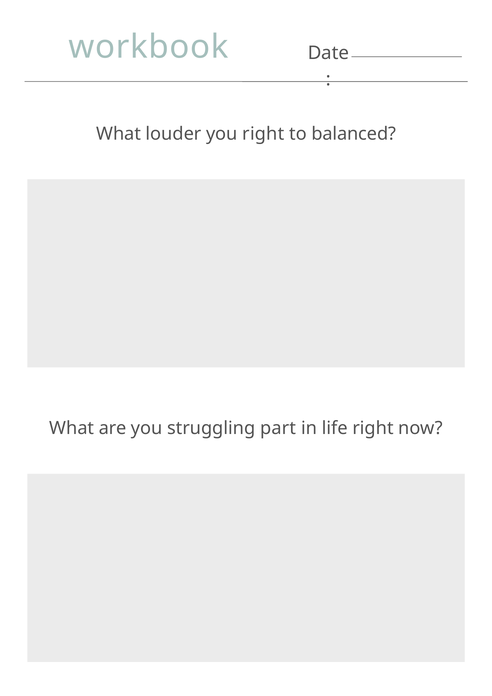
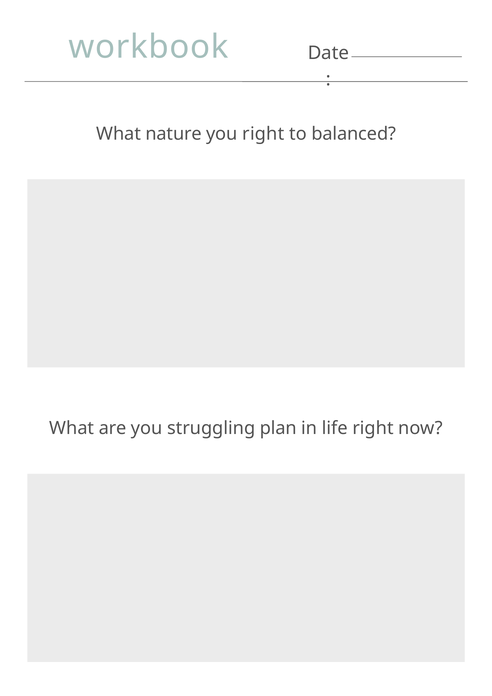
louder: louder -> nature
part: part -> plan
